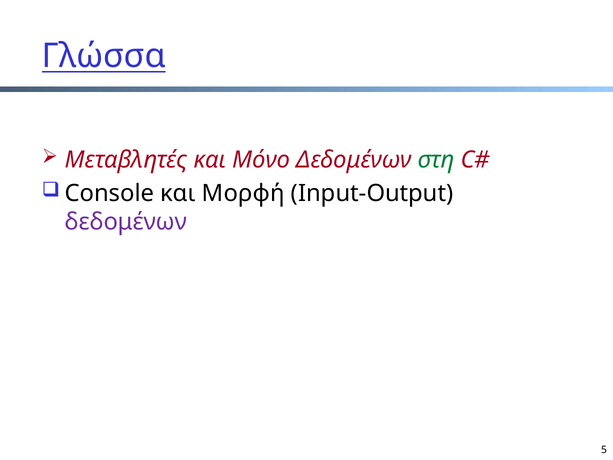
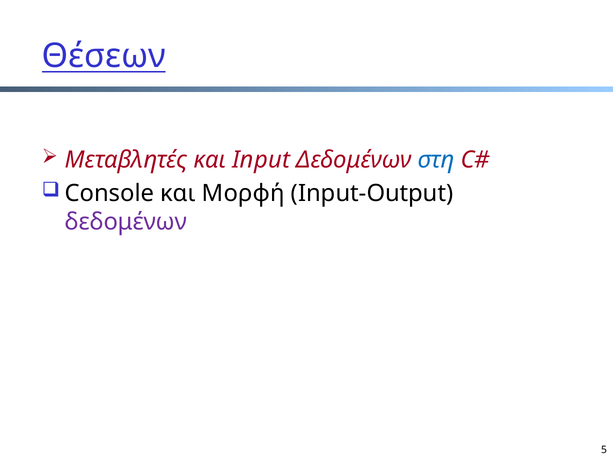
Γλώσσα: Γλώσσα -> Θέσεων
Μόνο: Μόνο -> Input
στη colour: green -> blue
